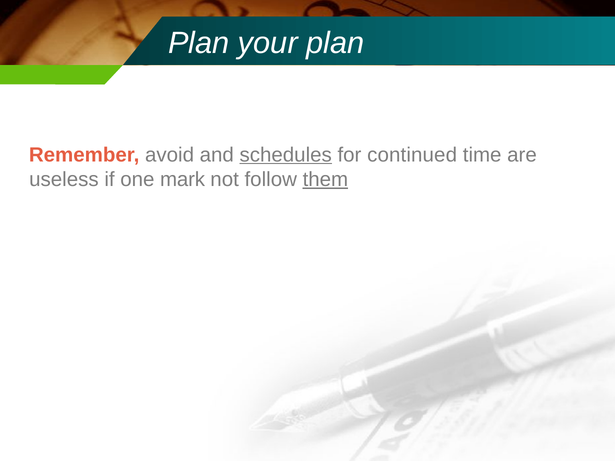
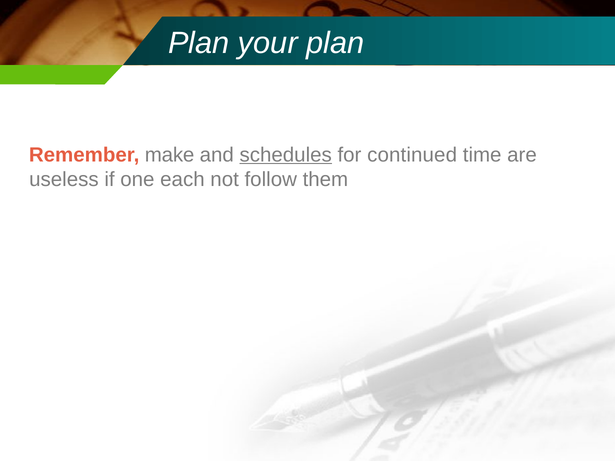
avoid: avoid -> make
mark: mark -> each
them underline: present -> none
